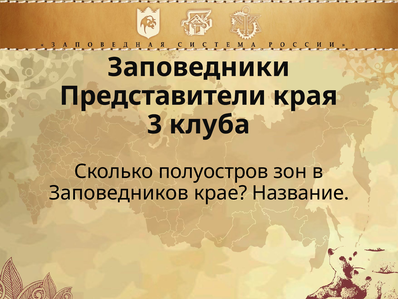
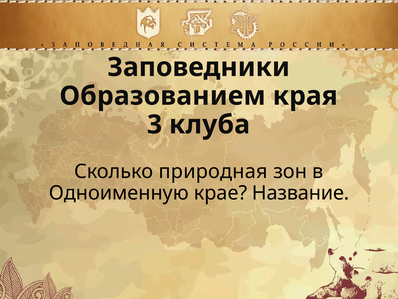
Представители: Представители -> Образованием
полуостров: полуостров -> природная
Заповедников: Заповедников -> Одноименную
